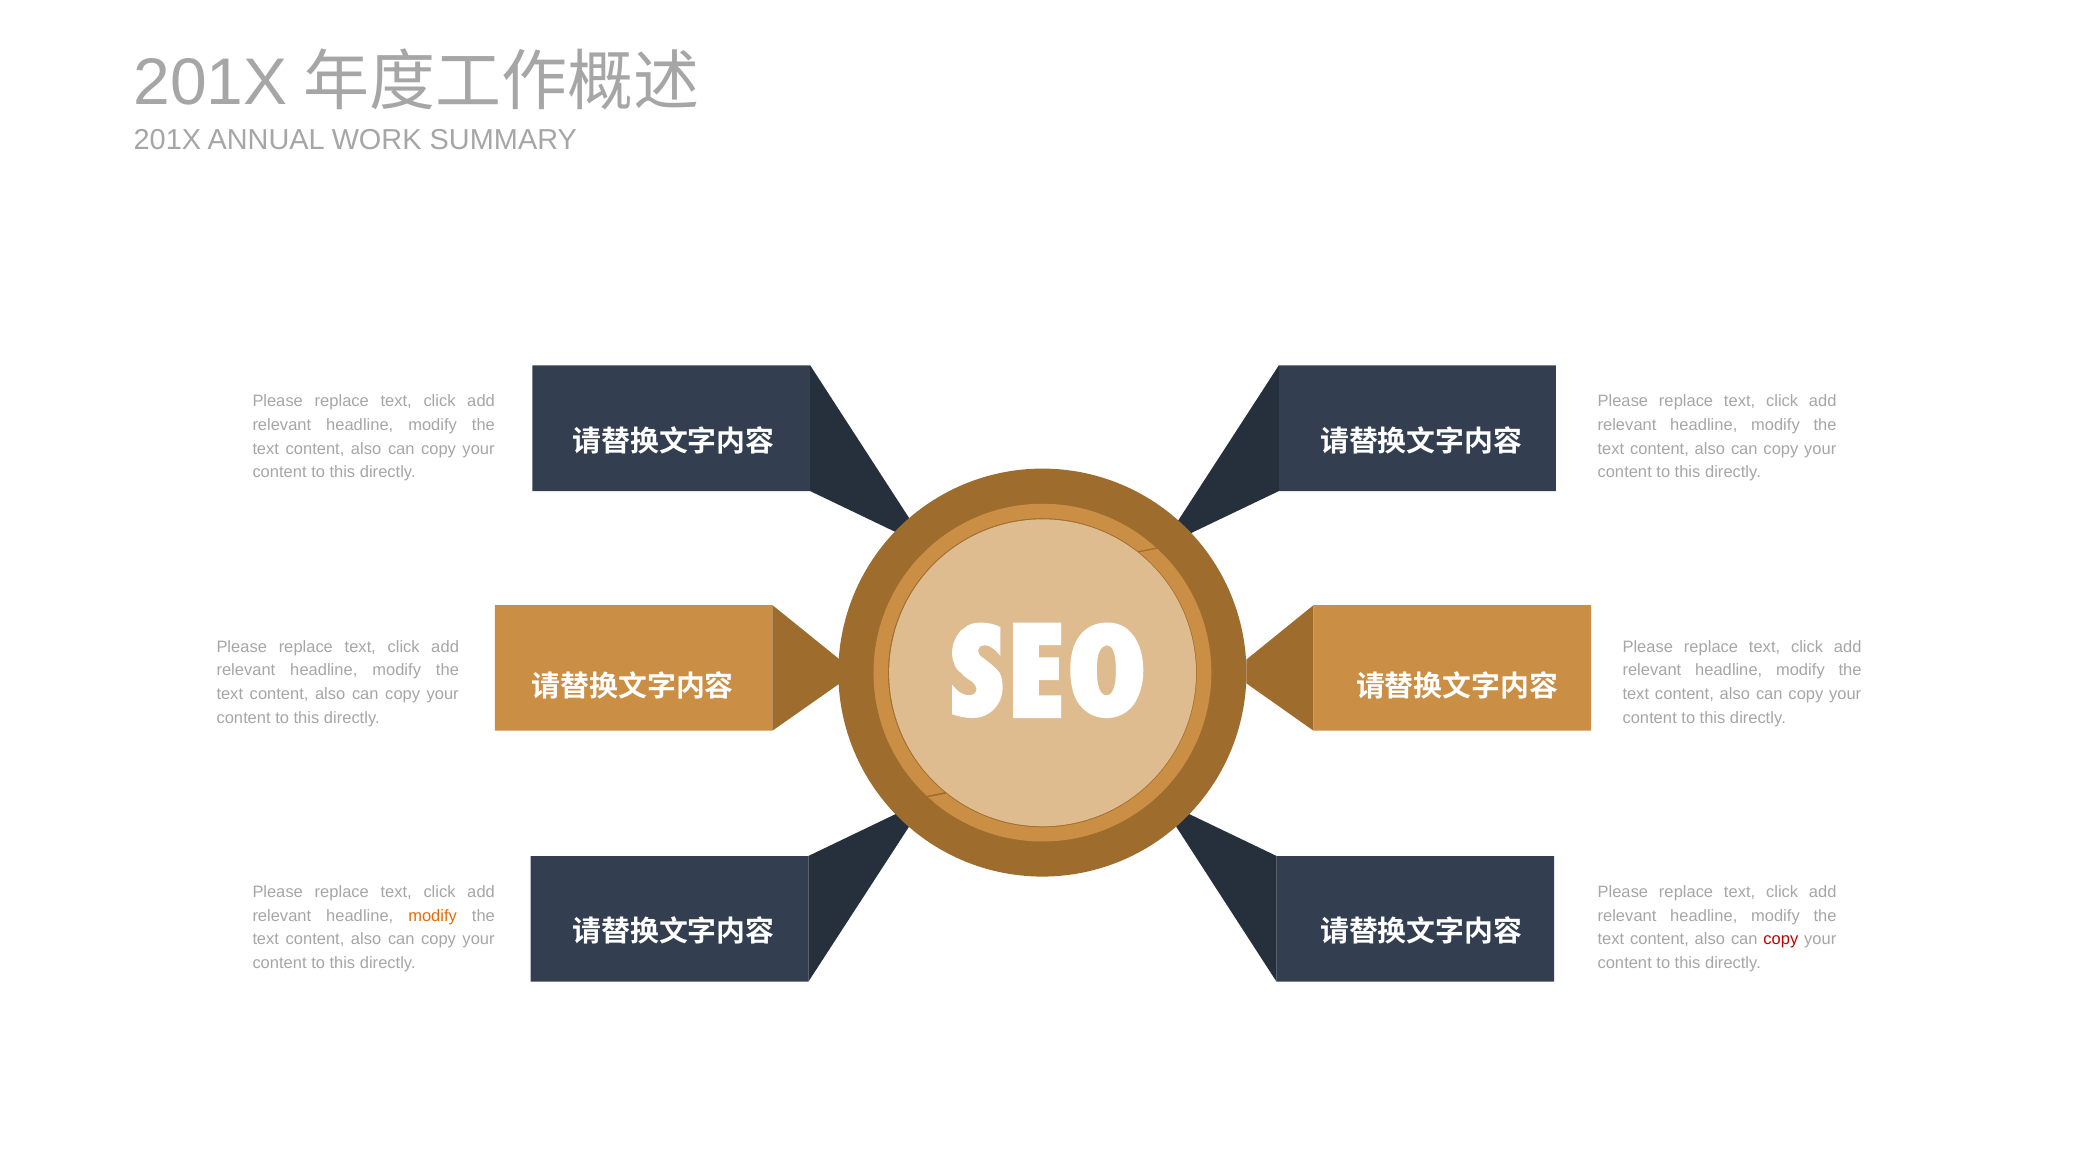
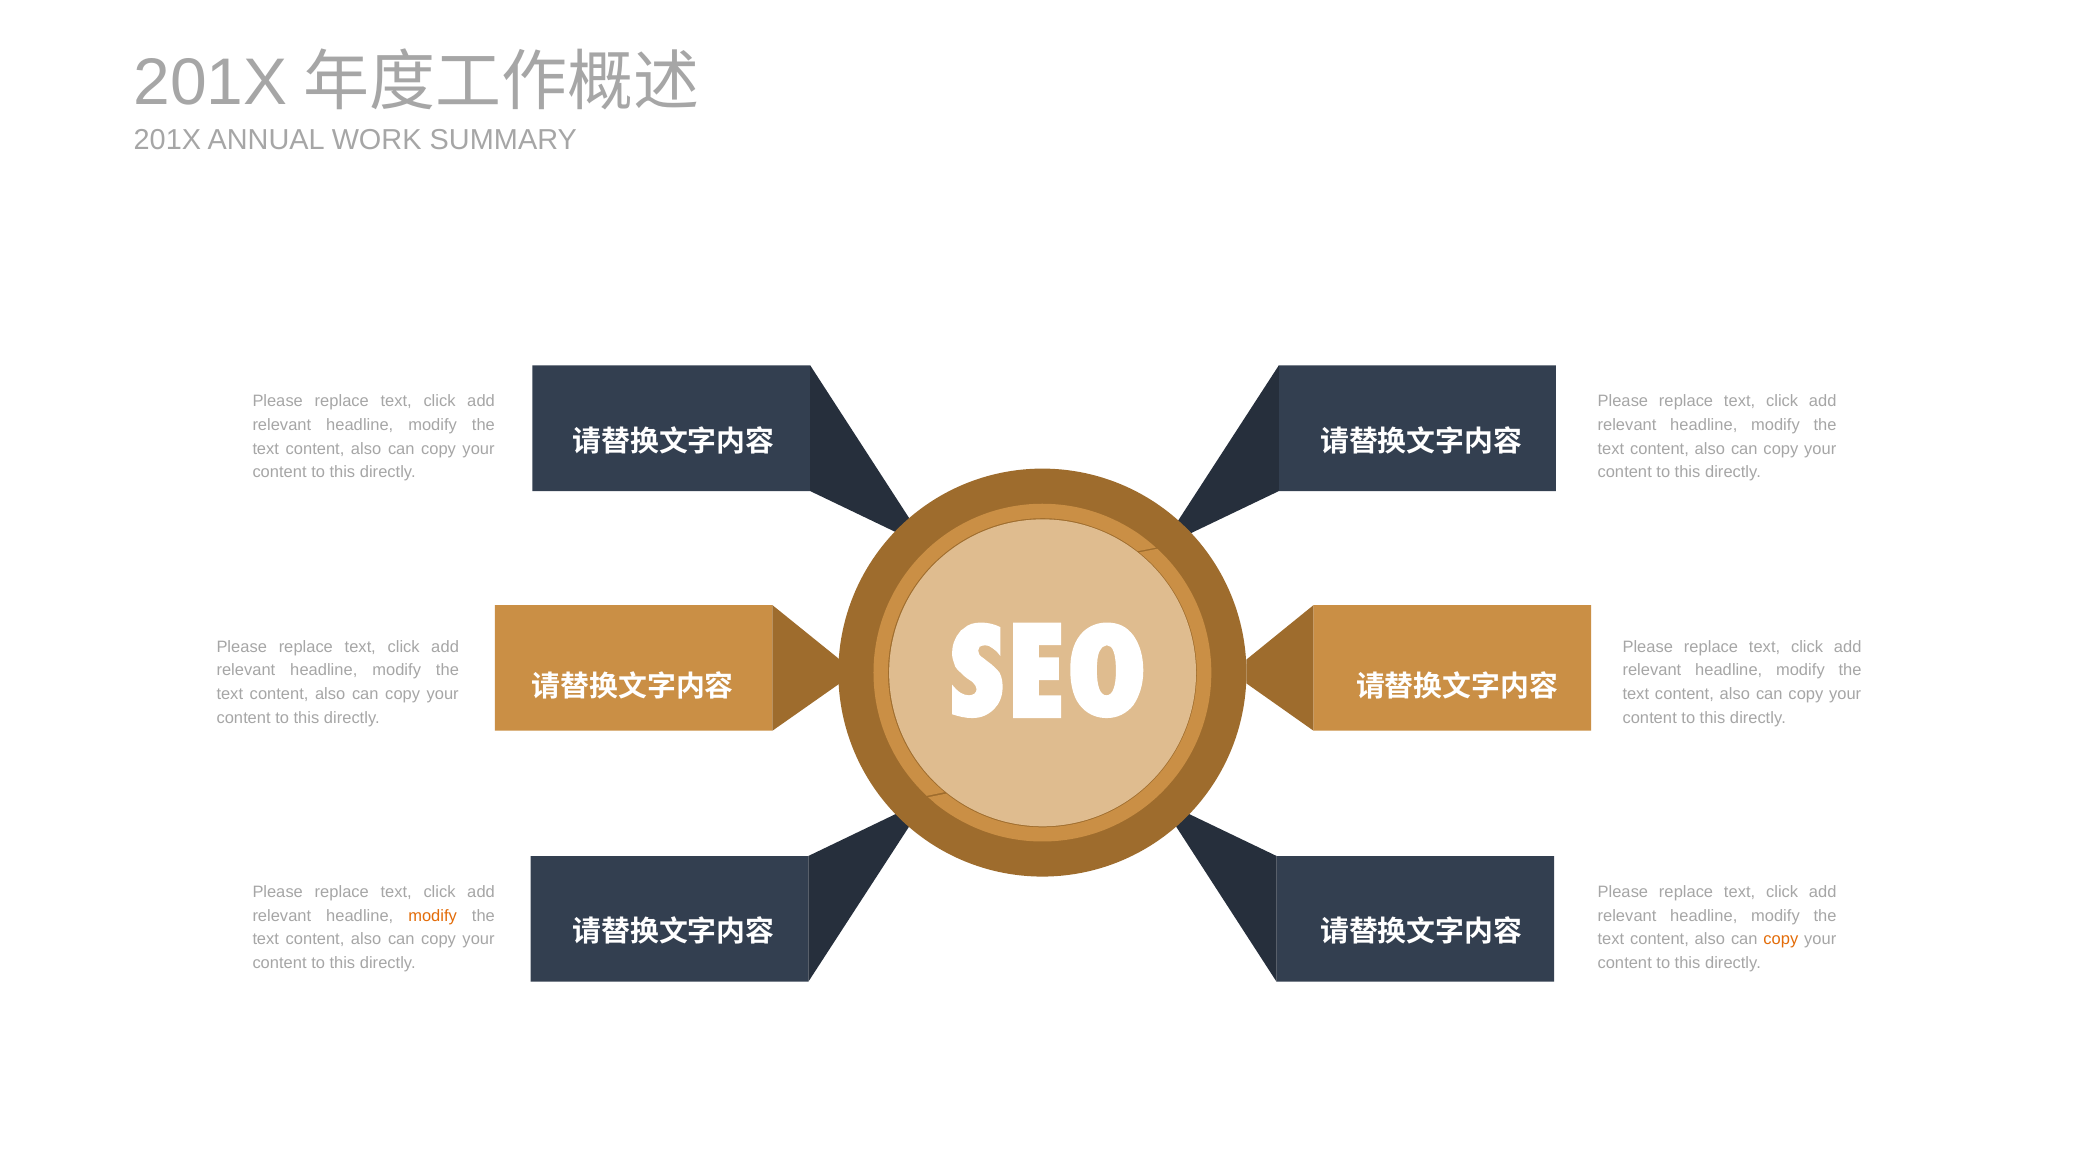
copy at (1781, 940) colour: red -> orange
